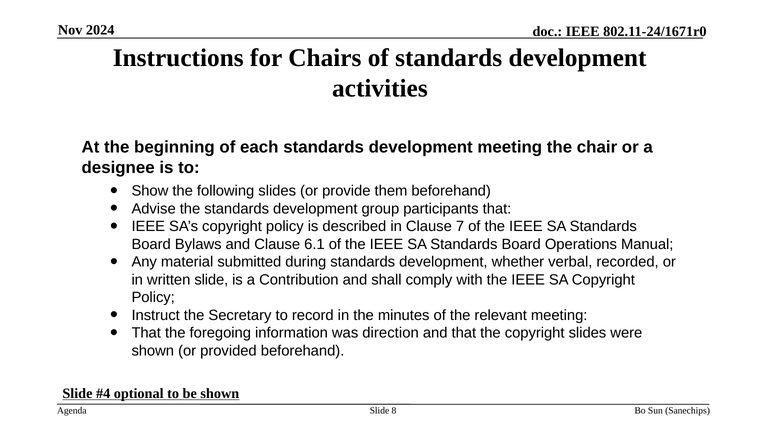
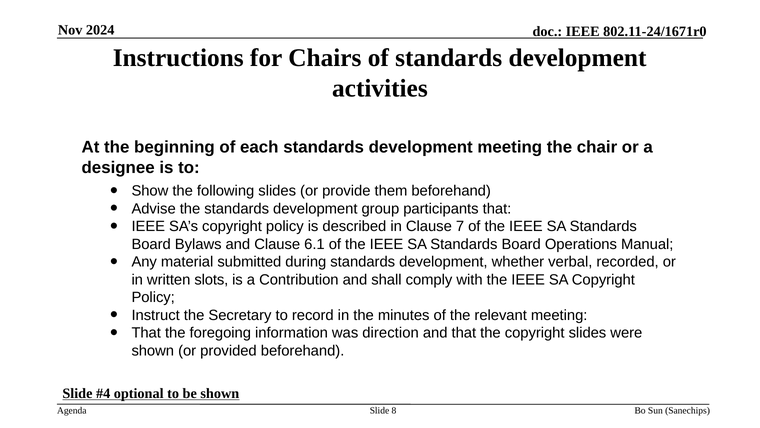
written slide: slide -> slots
